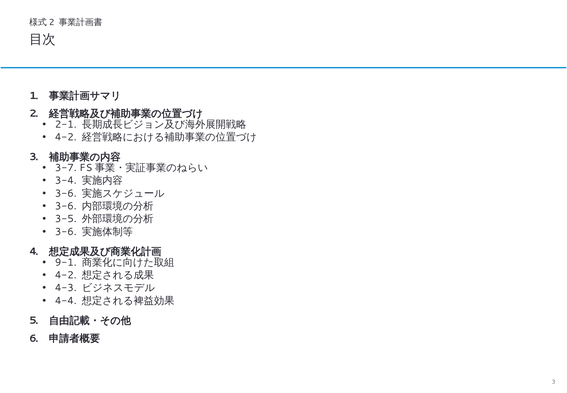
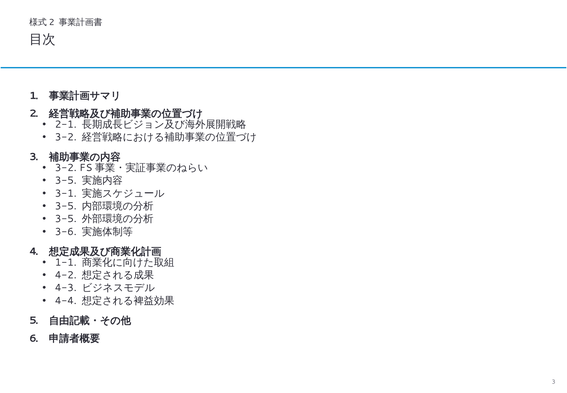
4-2 at (66, 137): 4-2 -> 3-2
3-7 at (66, 168): 3-7 -> 3-2
3-4 at (66, 180): 3-4 -> 3-5
3-6 at (66, 193): 3-6 -> 3-1
3-6 at (66, 206): 3-6 -> 3-5
9-1: 9-1 -> 1-1
